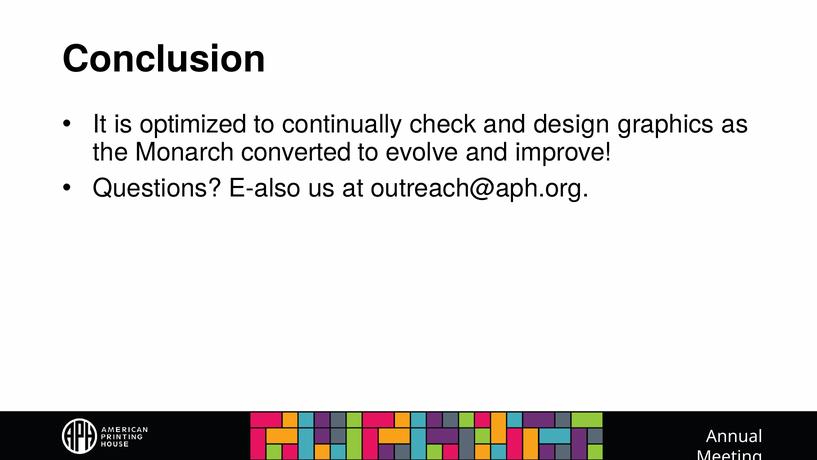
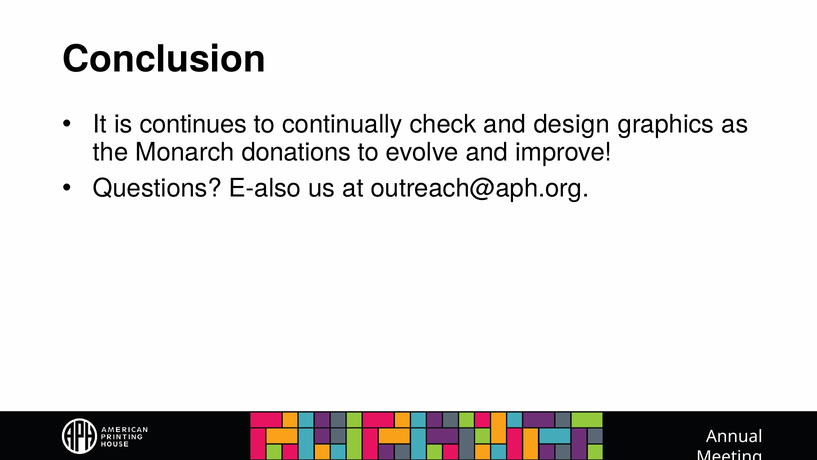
optimized: optimized -> continues
converted: converted -> donations
